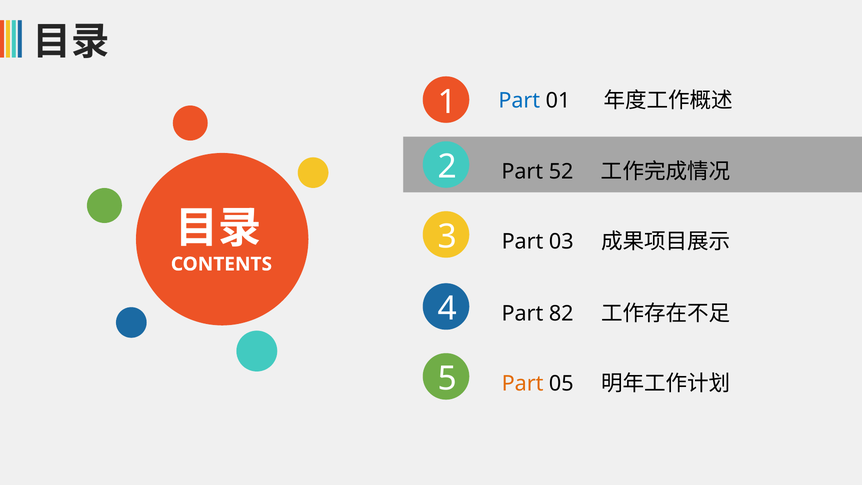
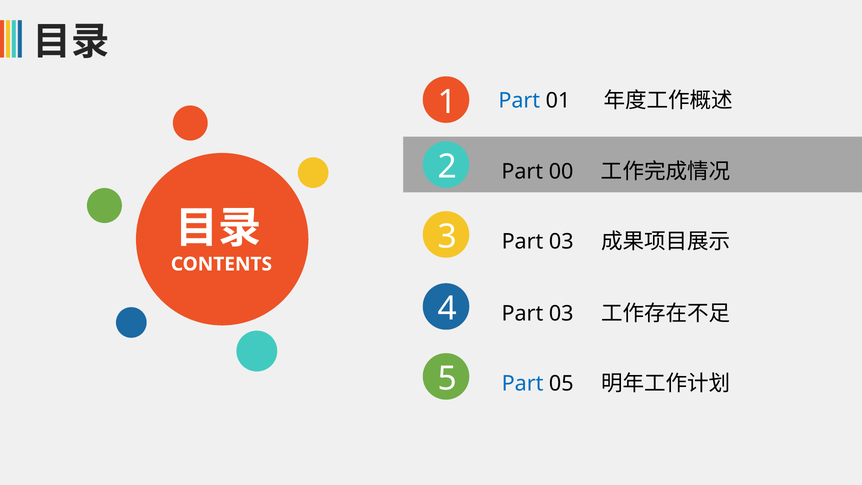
52: 52 -> 00
82 at (561, 313): 82 -> 03
Part at (523, 383) colour: orange -> blue
